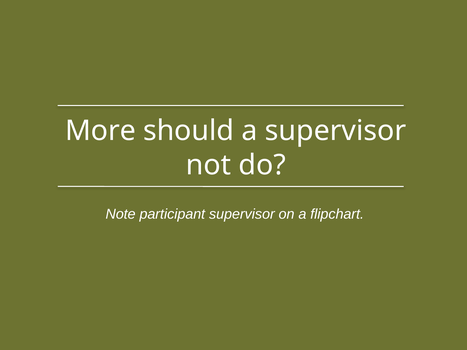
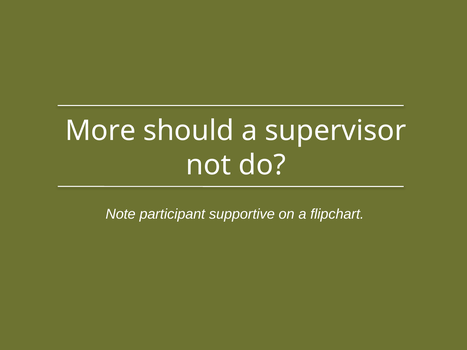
participant supervisor: supervisor -> supportive
